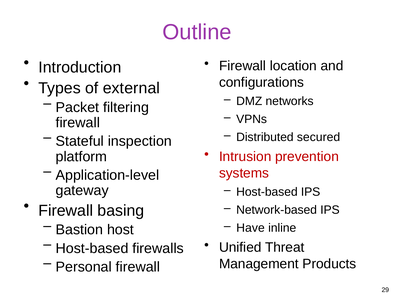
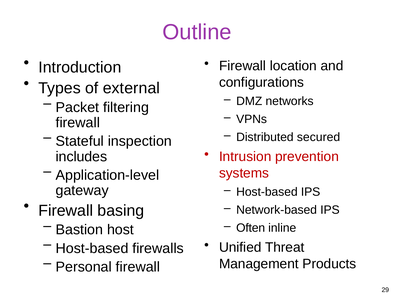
platform: platform -> includes
Have: Have -> Often
